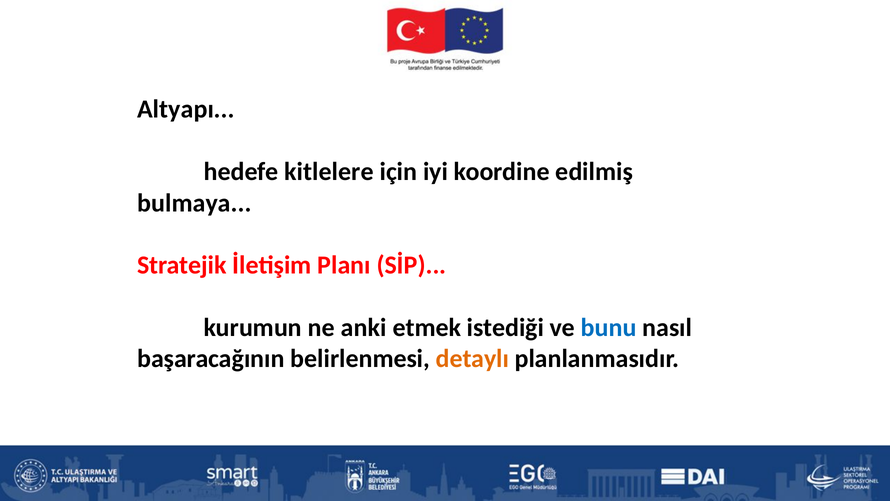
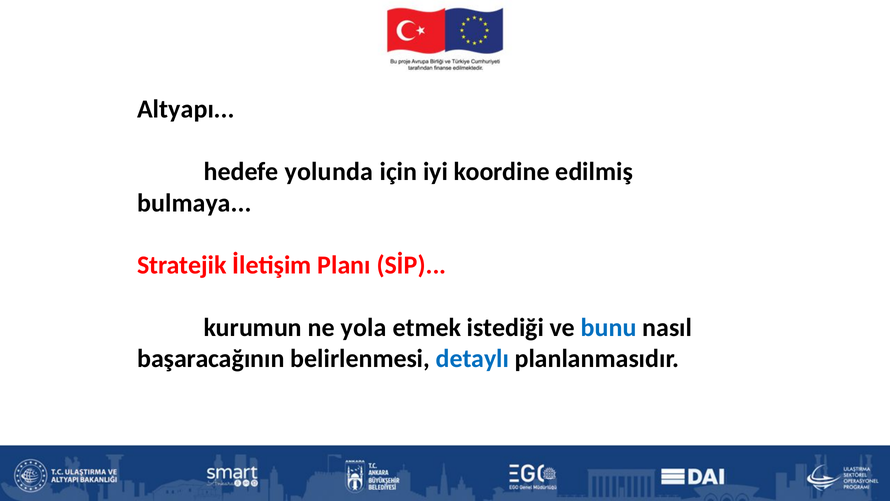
kitlelere: kitlelere -> yolunda
anki: anki -> yola
detaylı colour: orange -> blue
